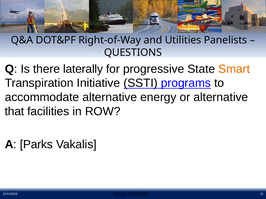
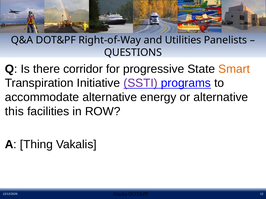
laterally: laterally -> corridor
SSTI colour: black -> purple
that: that -> this
Parks: Parks -> Thing
